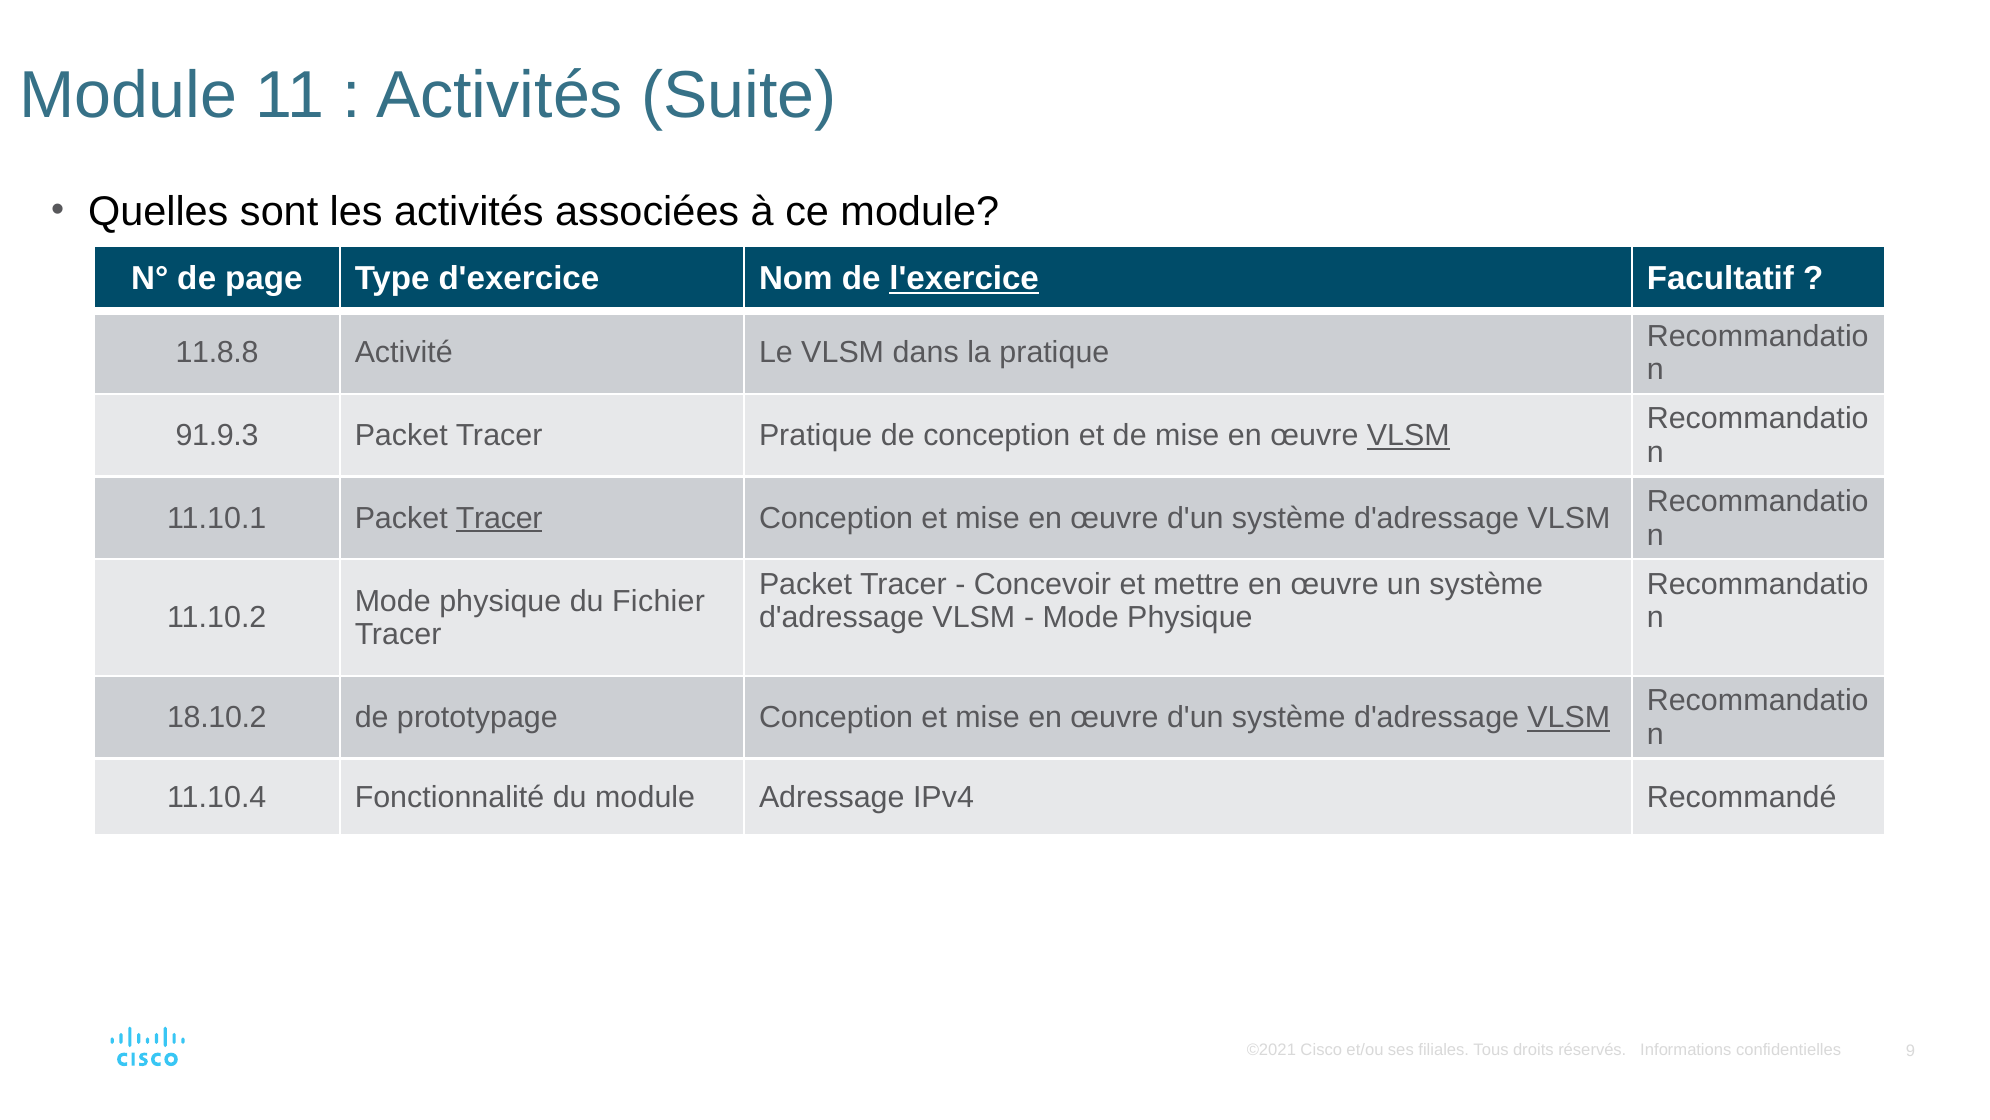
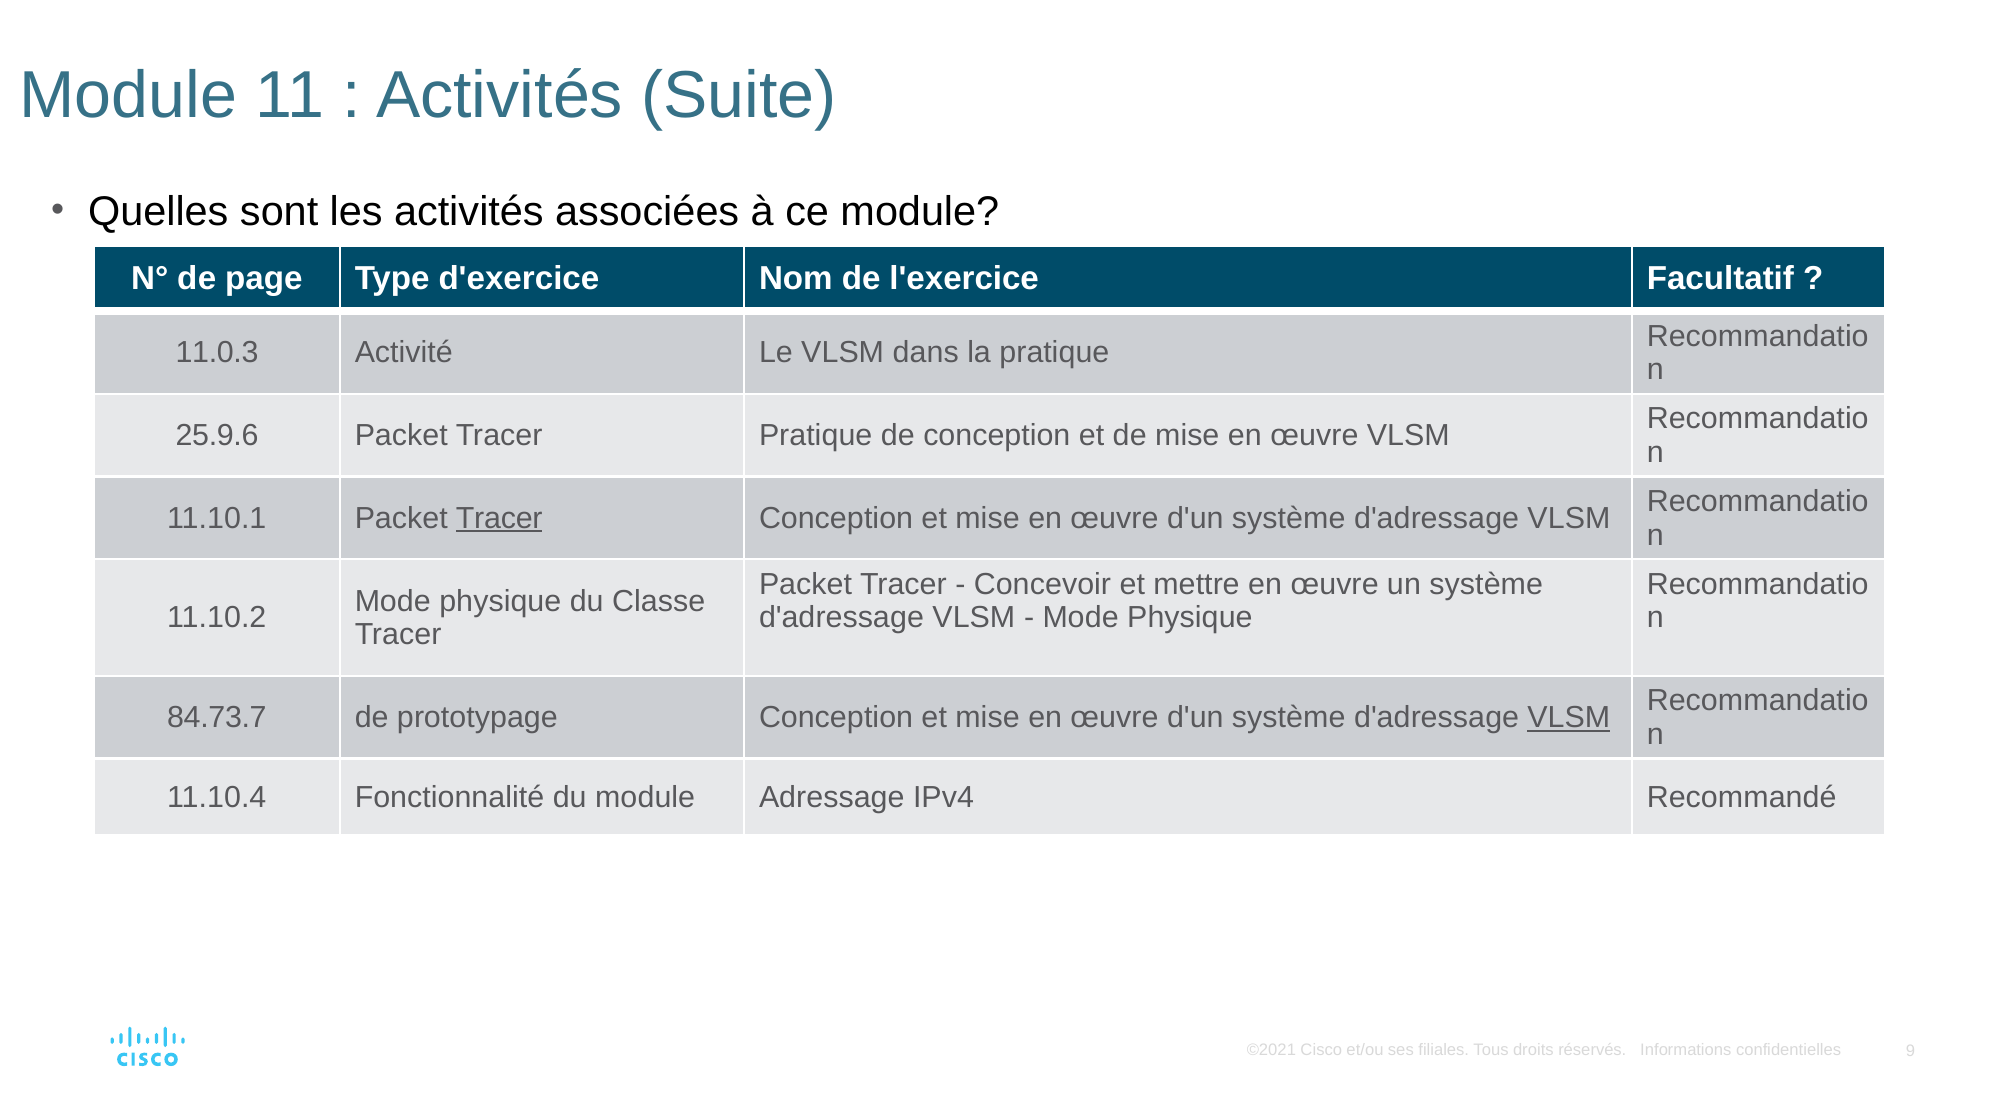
l'exercice underline: present -> none
11.8.8: 11.8.8 -> 11.0.3
91.9.3: 91.9.3 -> 25.9.6
VLSM at (1408, 435) underline: present -> none
Fichier: Fichier -> Classe
18.10.2: 18.10.2 -> 84.73.7
